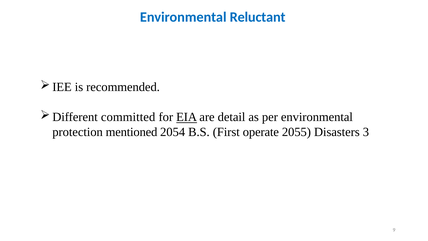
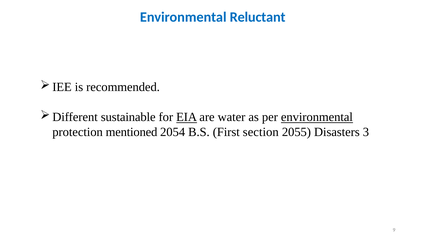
committed: committed -> sustainable
detail: detail -> water
environmental at (317, 117) underline: none -> present
operate: operate -> section
